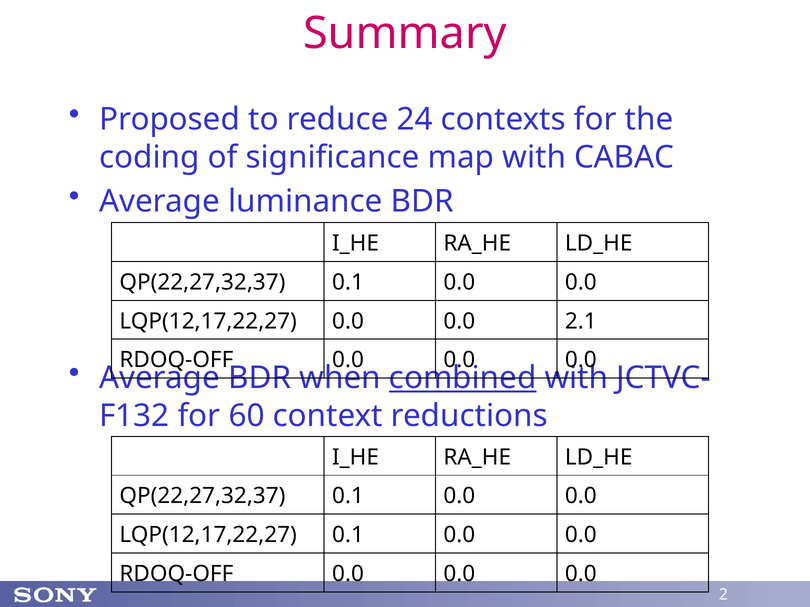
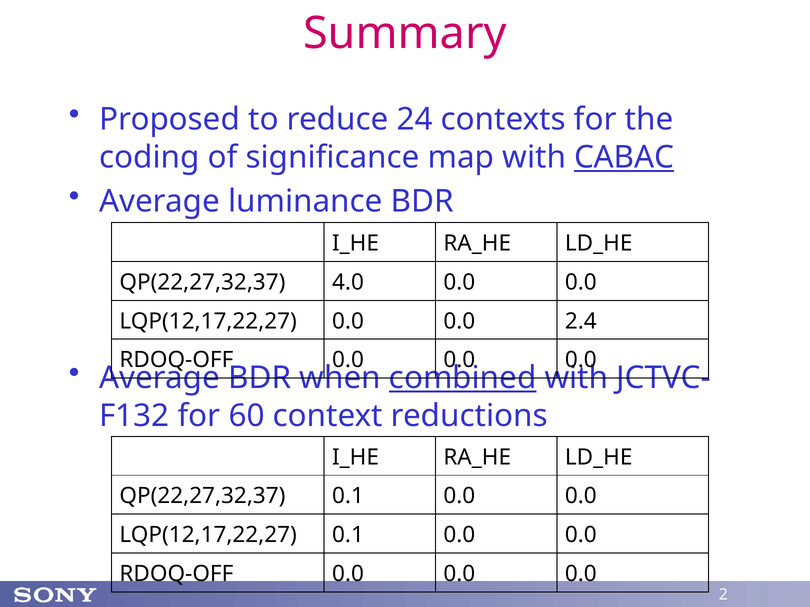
CABAC underline: none -> present
0.1 at (348, 282): 0.1 -> 4.0
2.1: 2.1 -> 2.4
